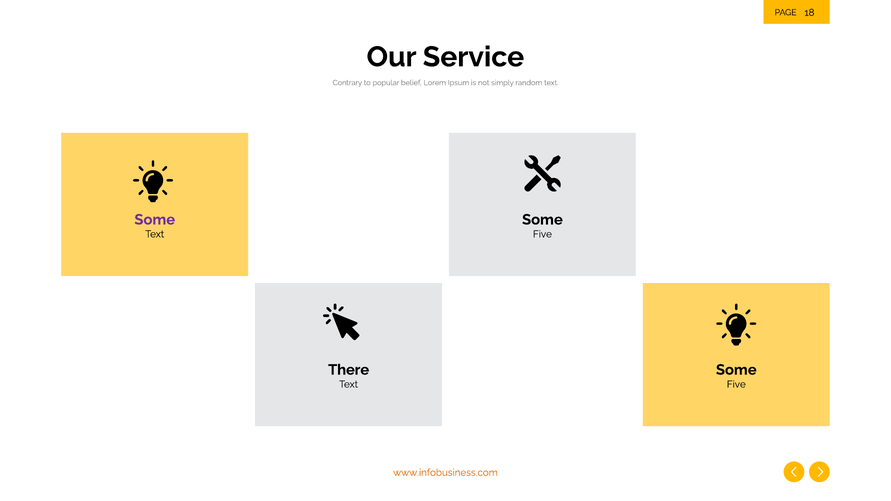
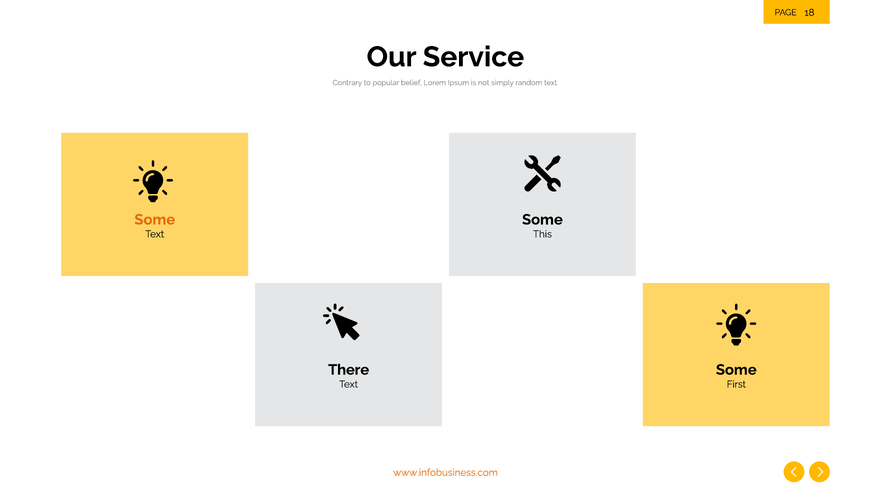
Some at (155, 220) colour: purple -> orange
Five at (542, 234): Five -> This
Five at (736, 384): Five -> First
